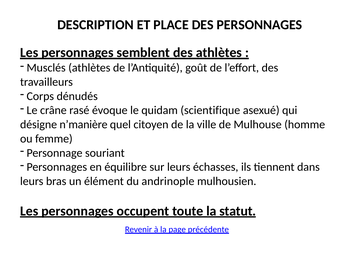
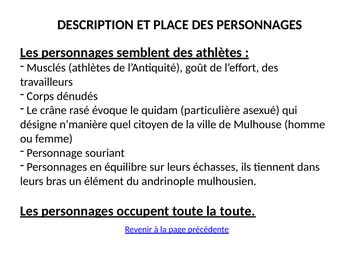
scientifique: scientifique -> particulière
la statut: statut -> toute
